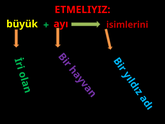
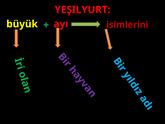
ETMELIYIZ: ETMELIYIZ -> YEŞILYURT
